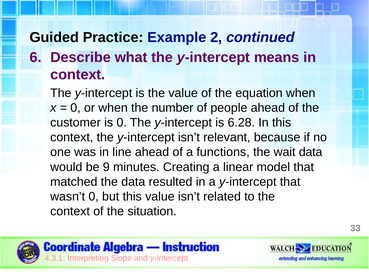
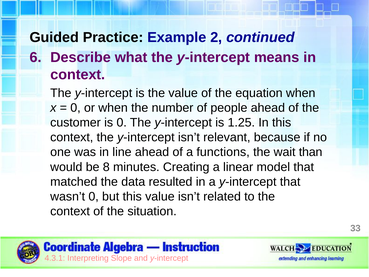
6.28: 6.28 -> 1.25
wait data: data -> than
9: 9 -> 8
